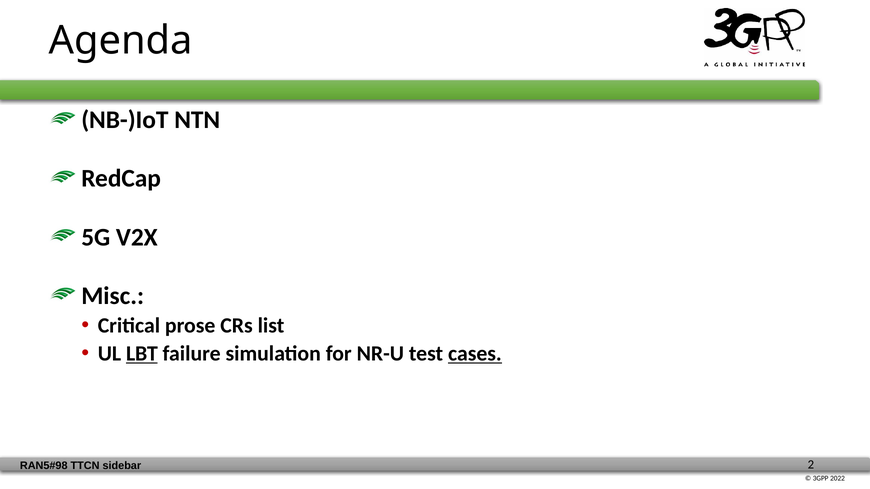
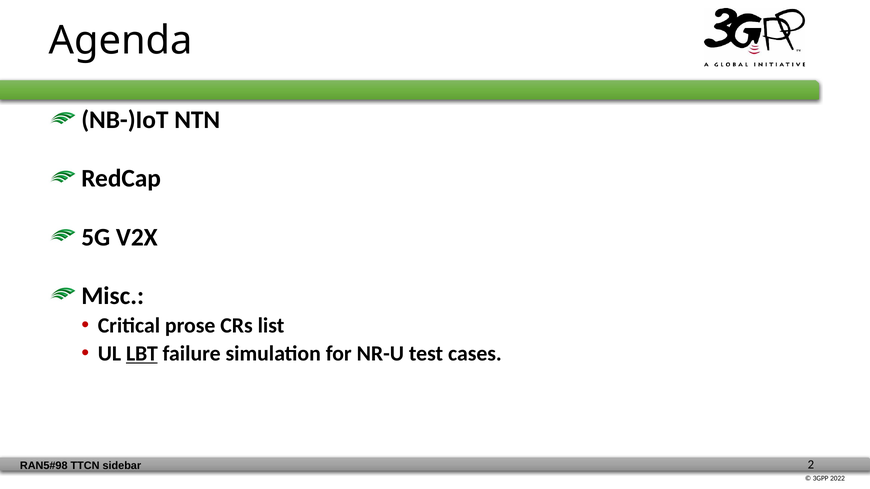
cases underline: present -> none
